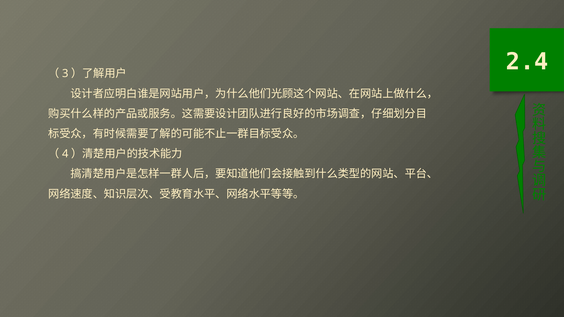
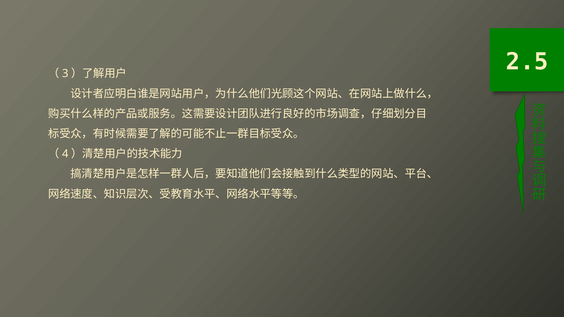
2.4: 2.4 -> 2.5
